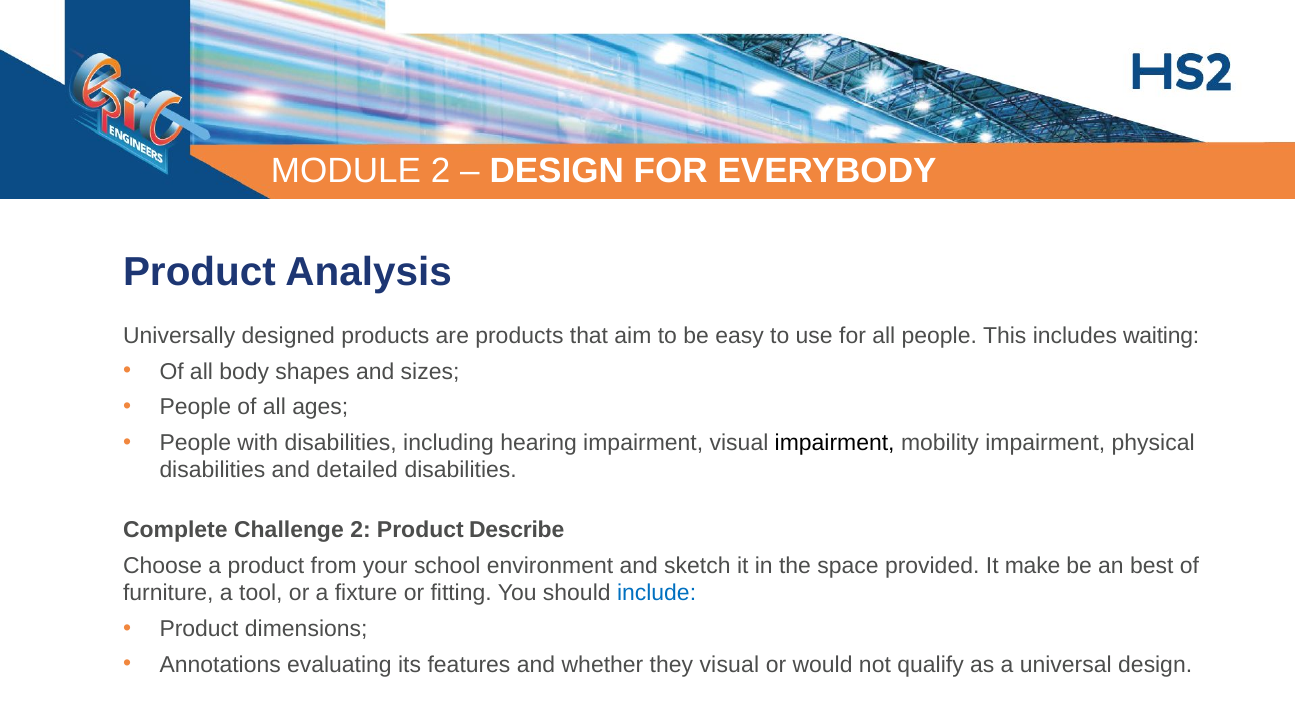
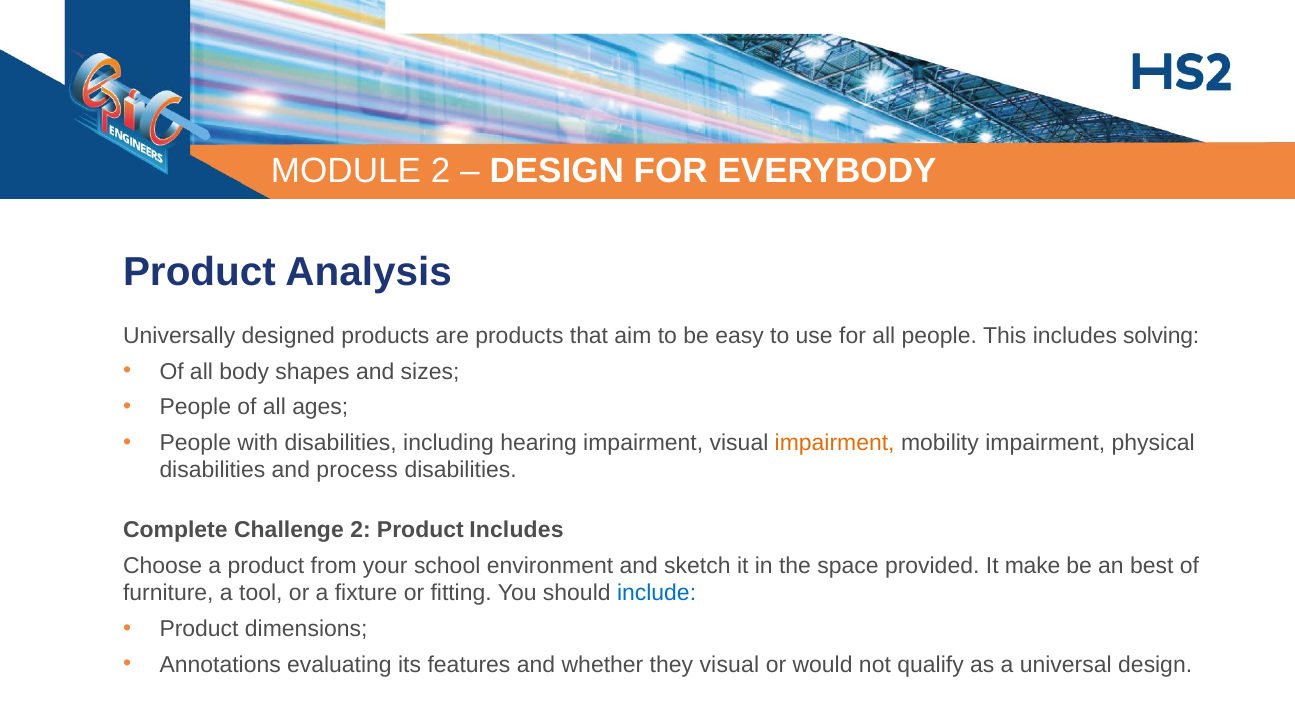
waiting: waiting -> solving
impairment at (835, 443) colour: black -> orange
detailed: detailed -> process
Product Describe: Describe -> Includes
